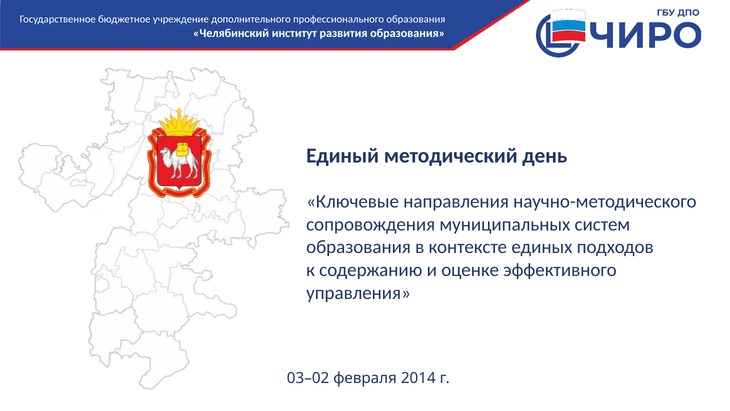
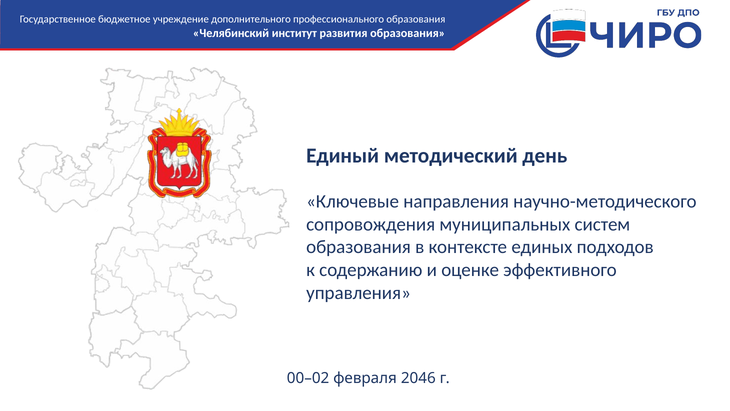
03–02: 03–02 -> 00–02
2014: 2014 -> 2046
